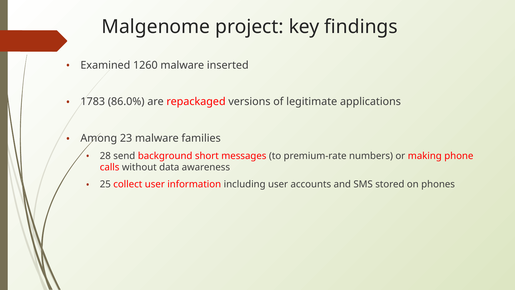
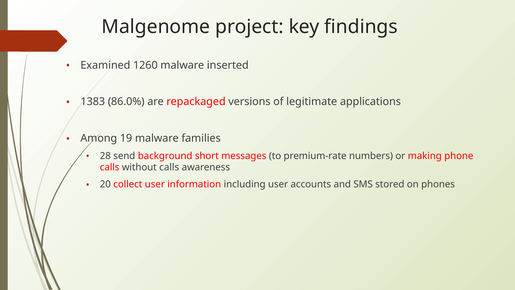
1783: 1783 -> 1383
23: 23 -> 19
without data: data -> calls
25: 25 -> 20
